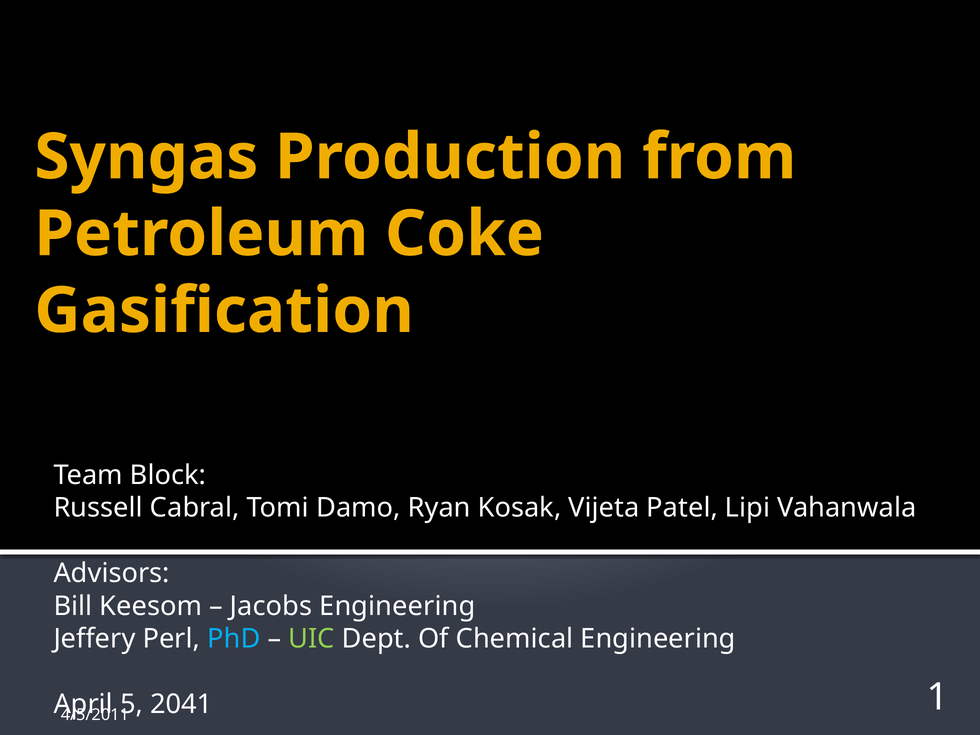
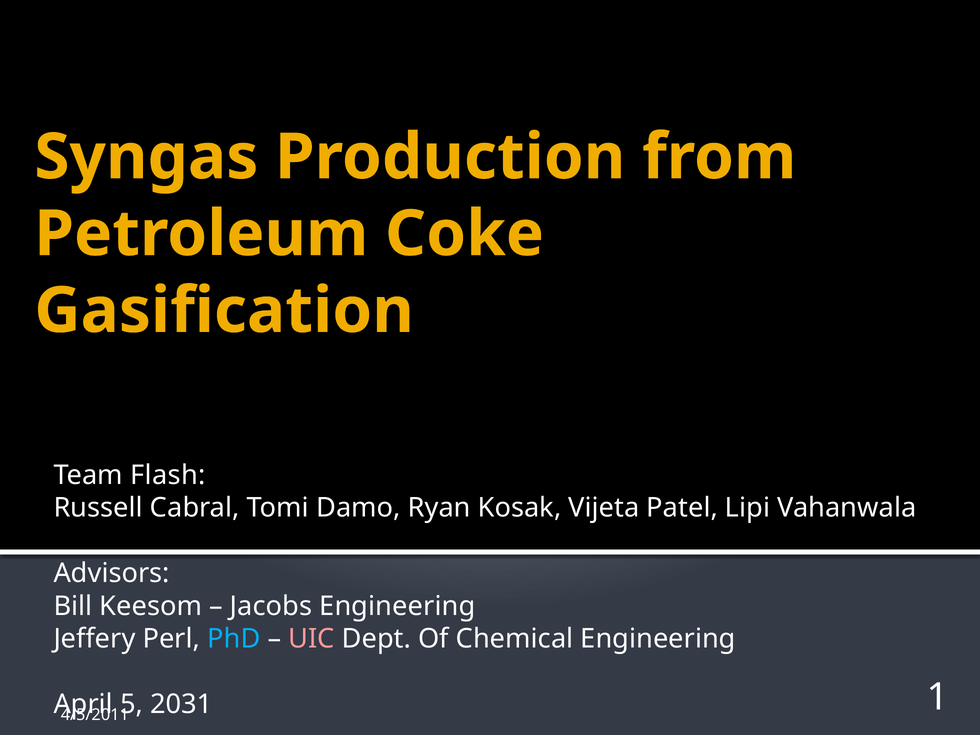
Block: Block -> Flash
UIC colour: light green -> pink
2041: 2041 -> 2031
